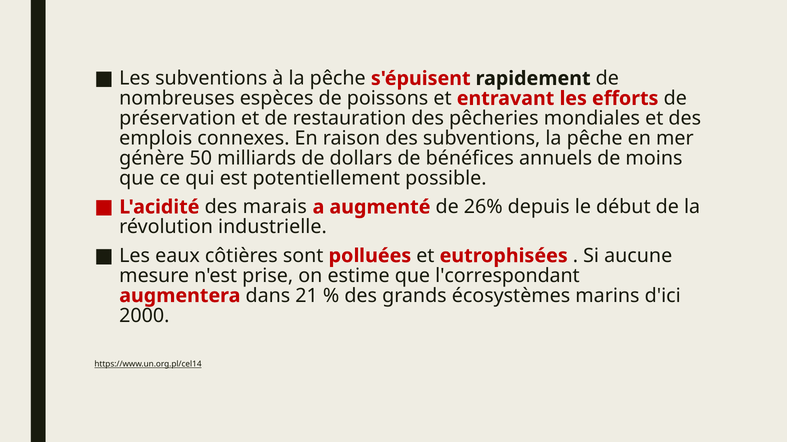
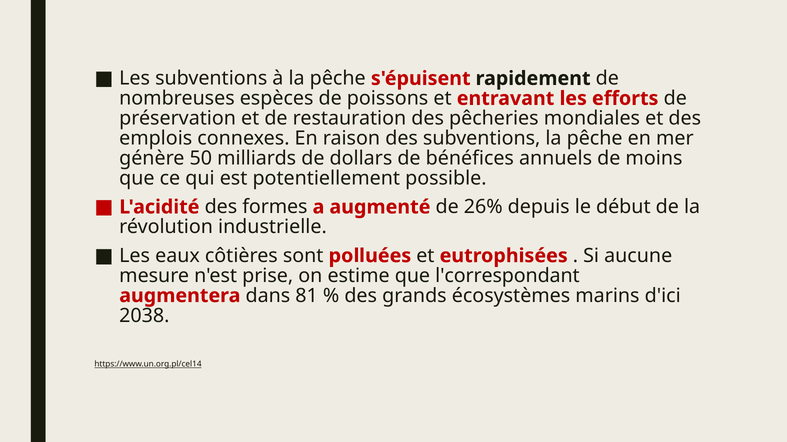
marais: marais -> formes
21: 21 -> 81
2000: 2000 -> 2038
